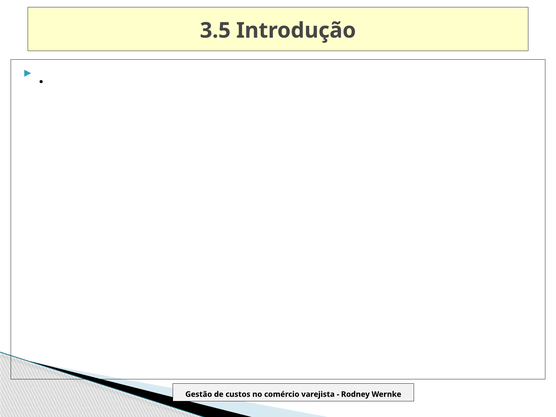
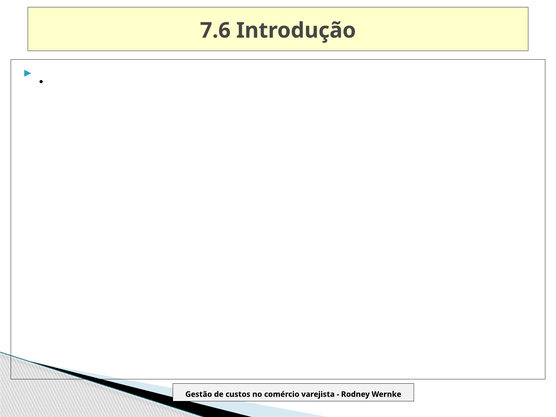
3.5: 3.5 -> 7.6
